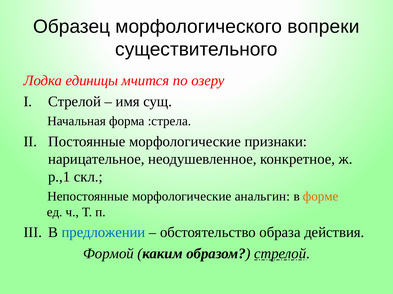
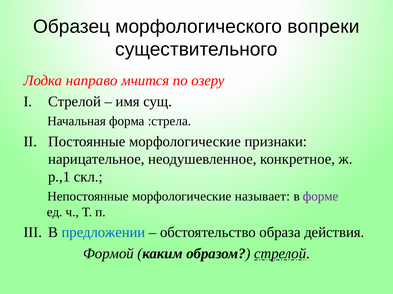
единицы: единицы -> направо
анальгин: анальгин -> называет
форме colour: orange -> purple
